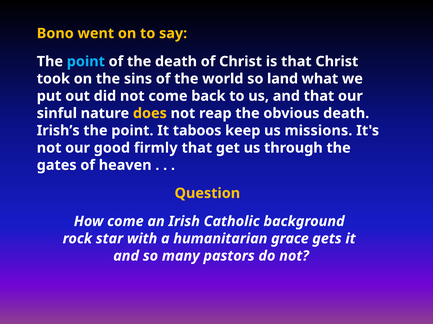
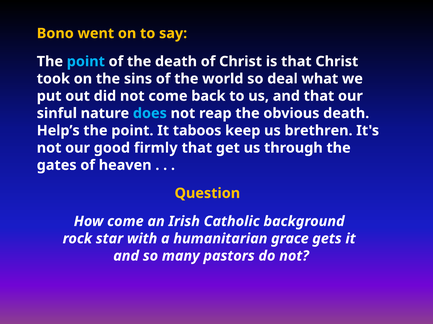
land: land -> deal
does colour: yellow -> light blue
Irish’s: Irish’s -> Help’s
missions: missions -> brethren
